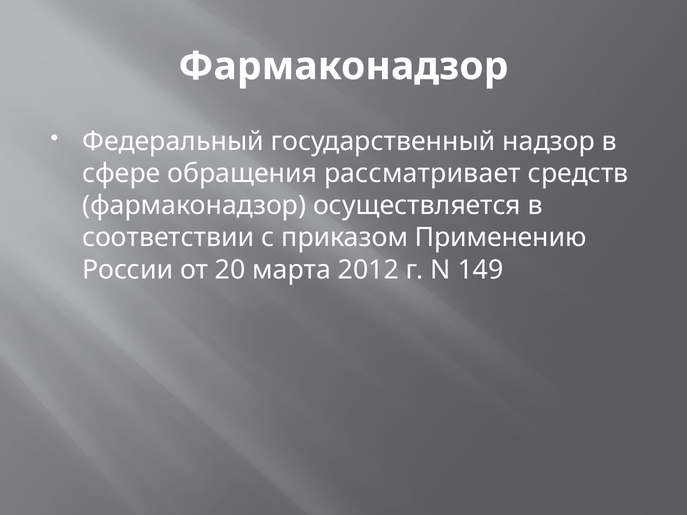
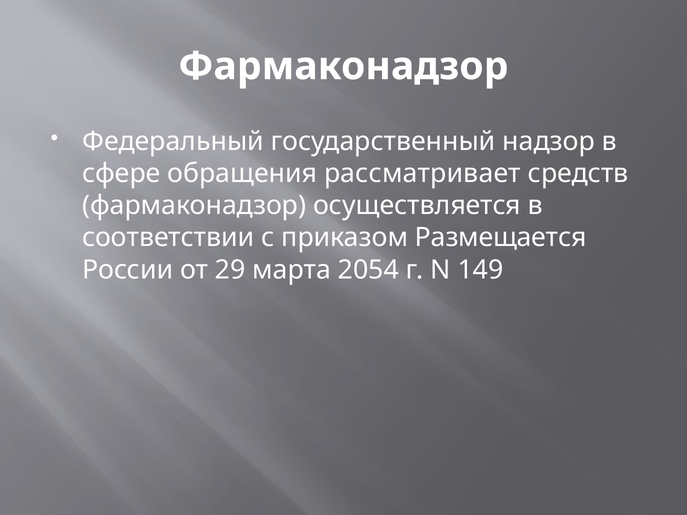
Применению: Применению -> Размещается
20: 20 -> 29
2012: 2012 -> 2054
